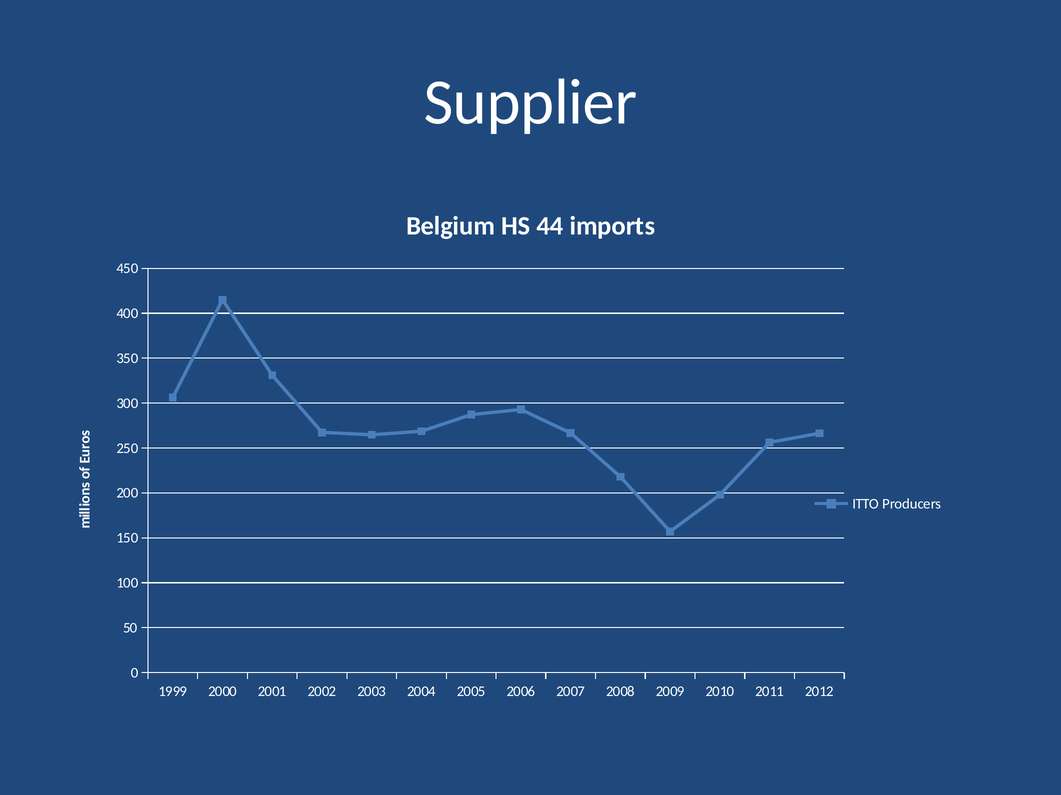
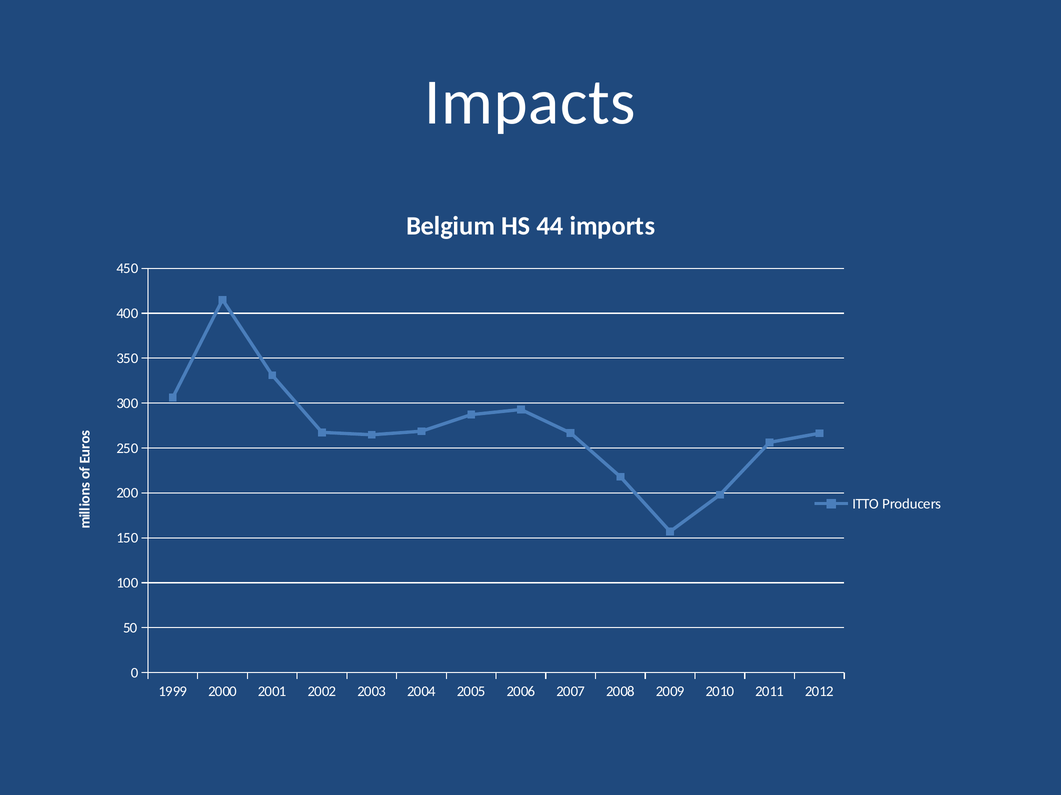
Supplier: Supplier -> Impacts
